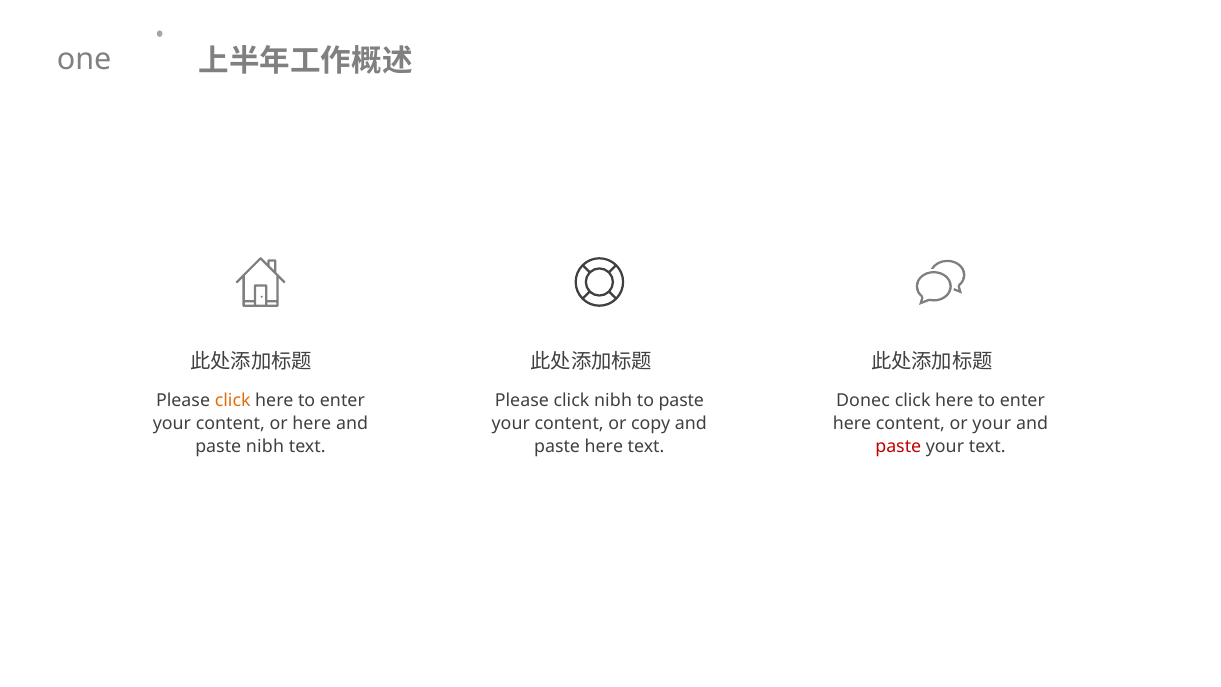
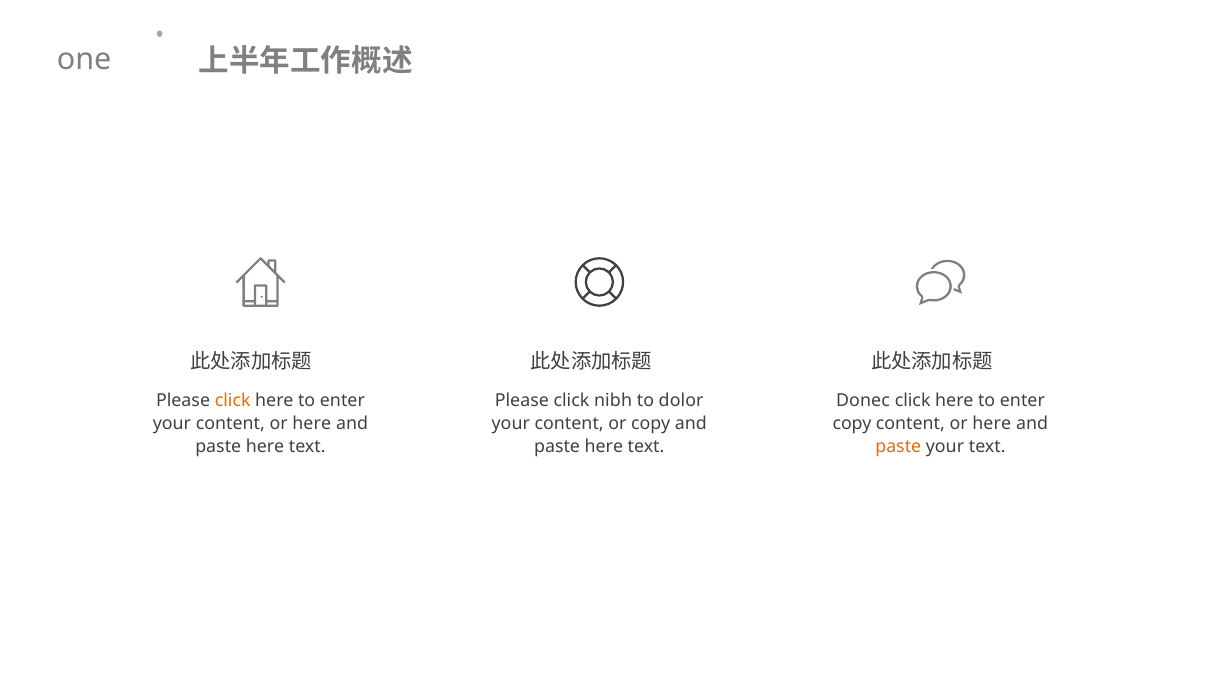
to paste: paste -> dolor
here at (852, 423): here -> copy
your at (992, 423): your -> here
nibh at (265, 446): nibh -> here
paste at (898, 446) colour: red -> orange
